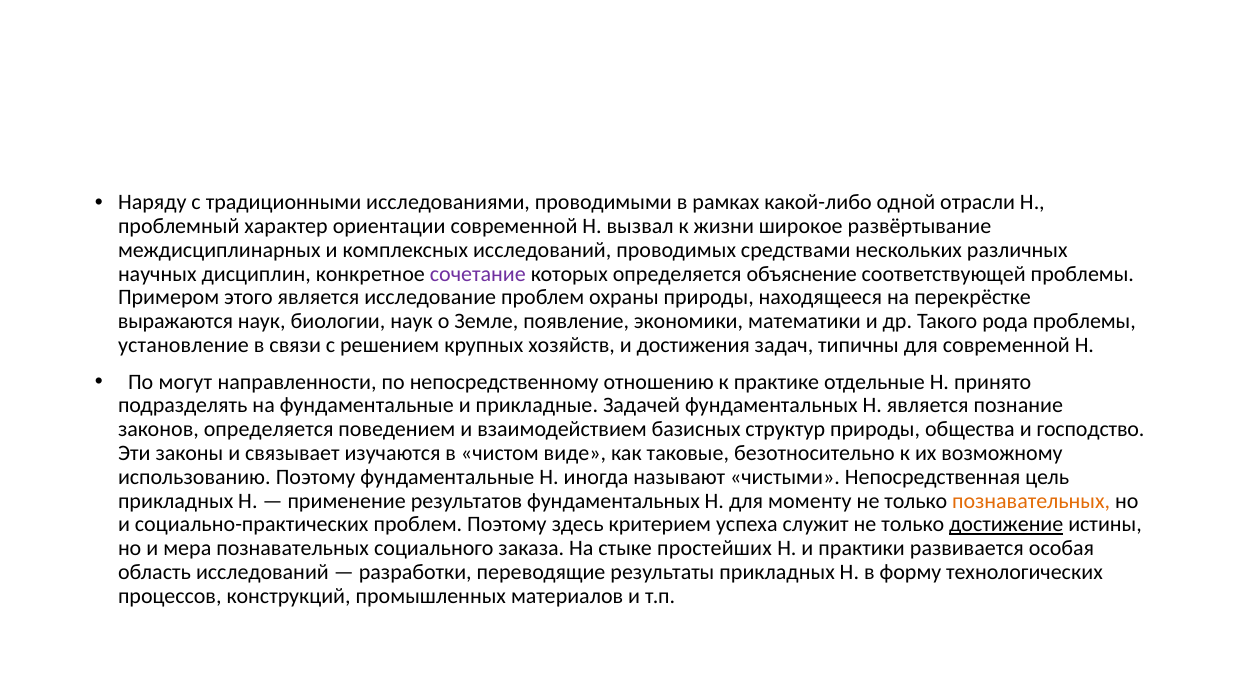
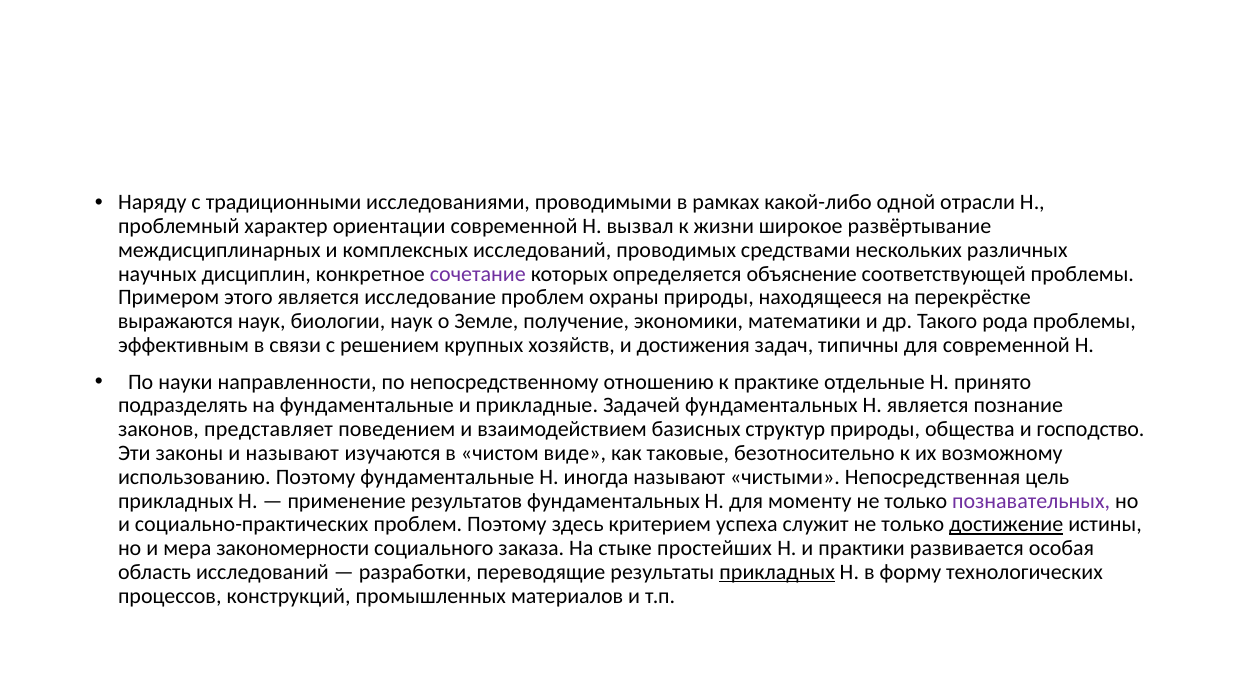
появление: появление -> получение
установление: установление -> эффективным
могут: могут -> науки
законов определяется: определяется -> представляет
и связывает: связывает -> называют
познавательных at (1031, 501) colour: orange -> purple
мера познавательных: познавательных -> закономерности
прикладных at (777, 572) underline: none -> present
